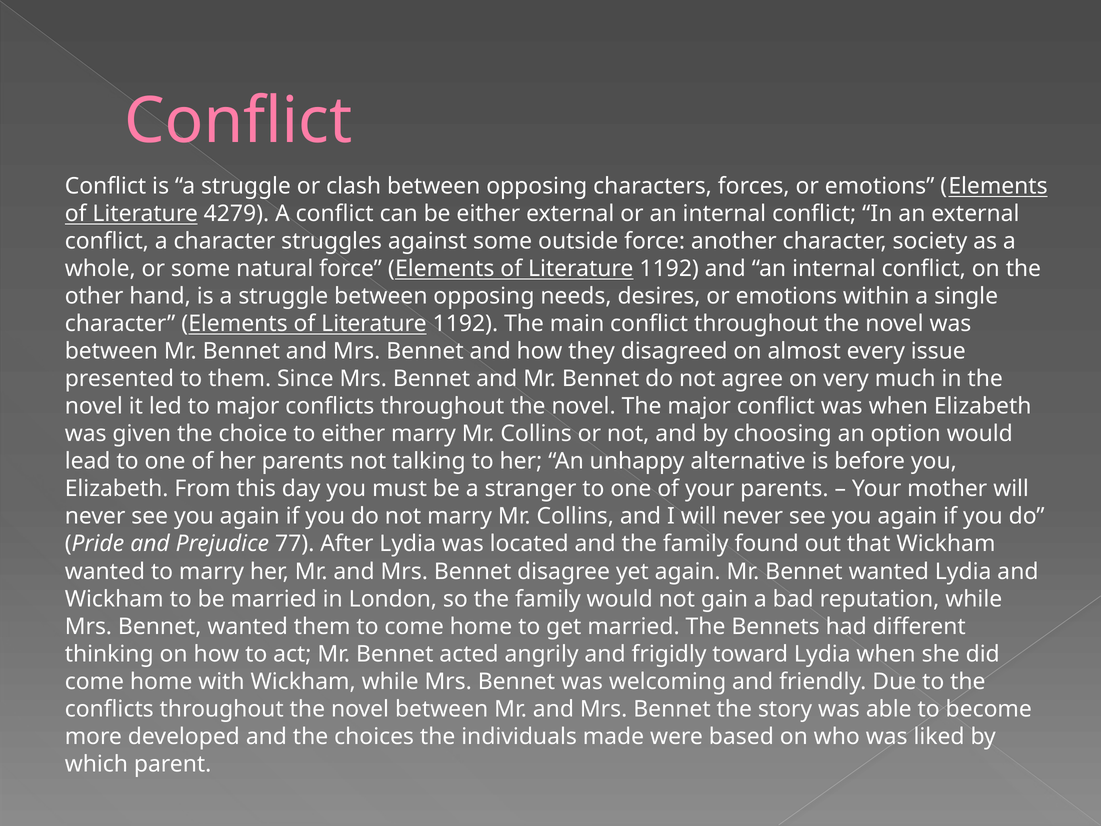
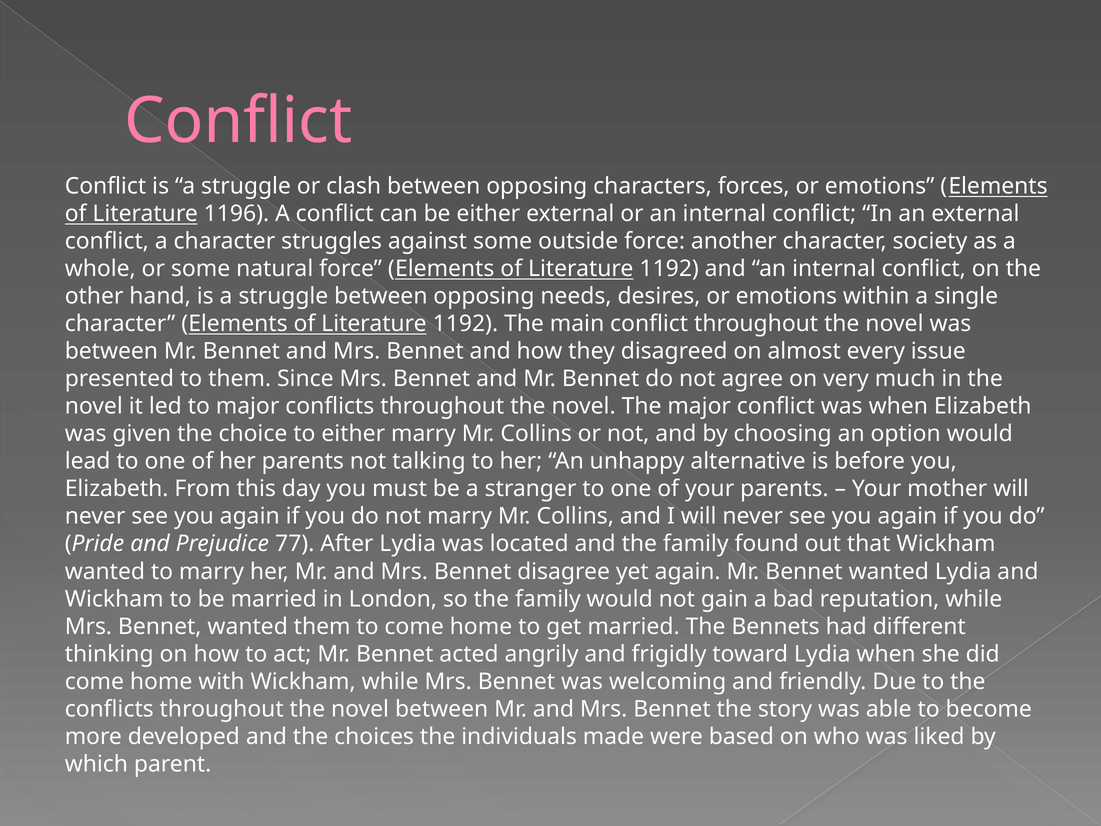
4279: 4279 -> 1196
